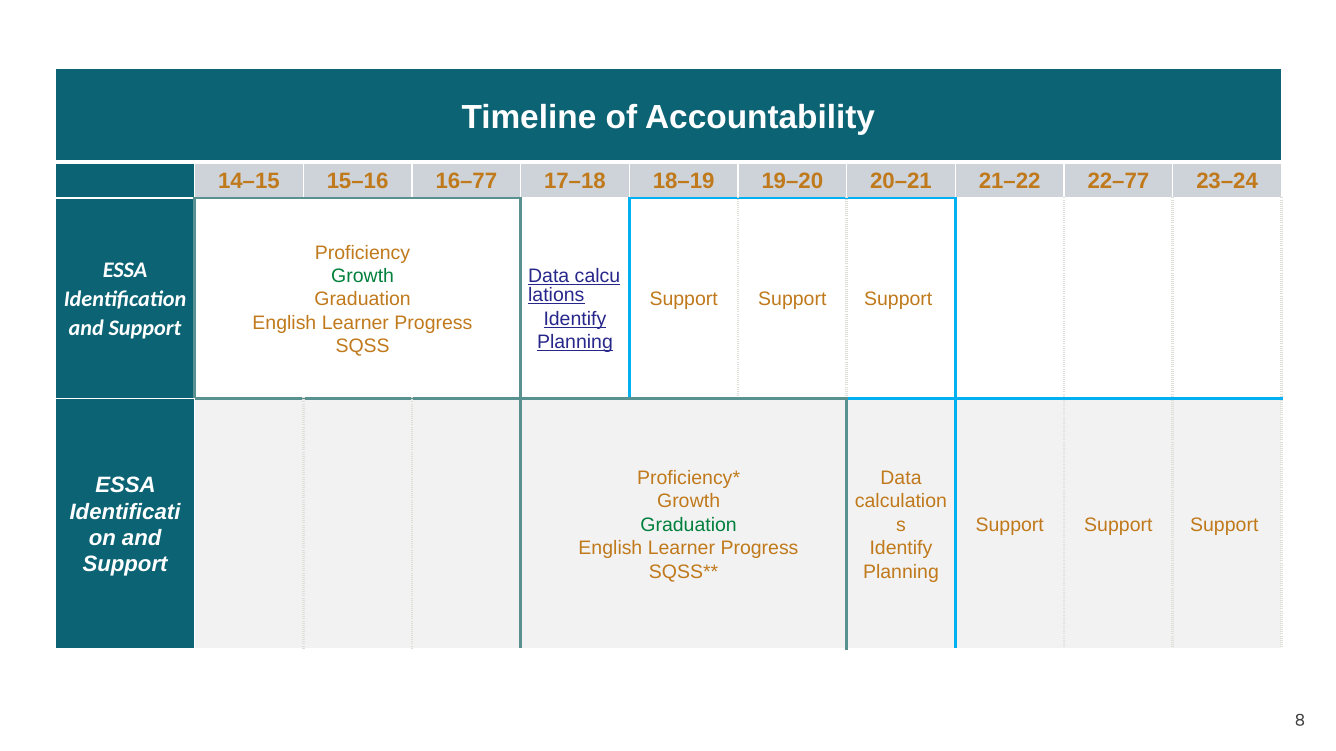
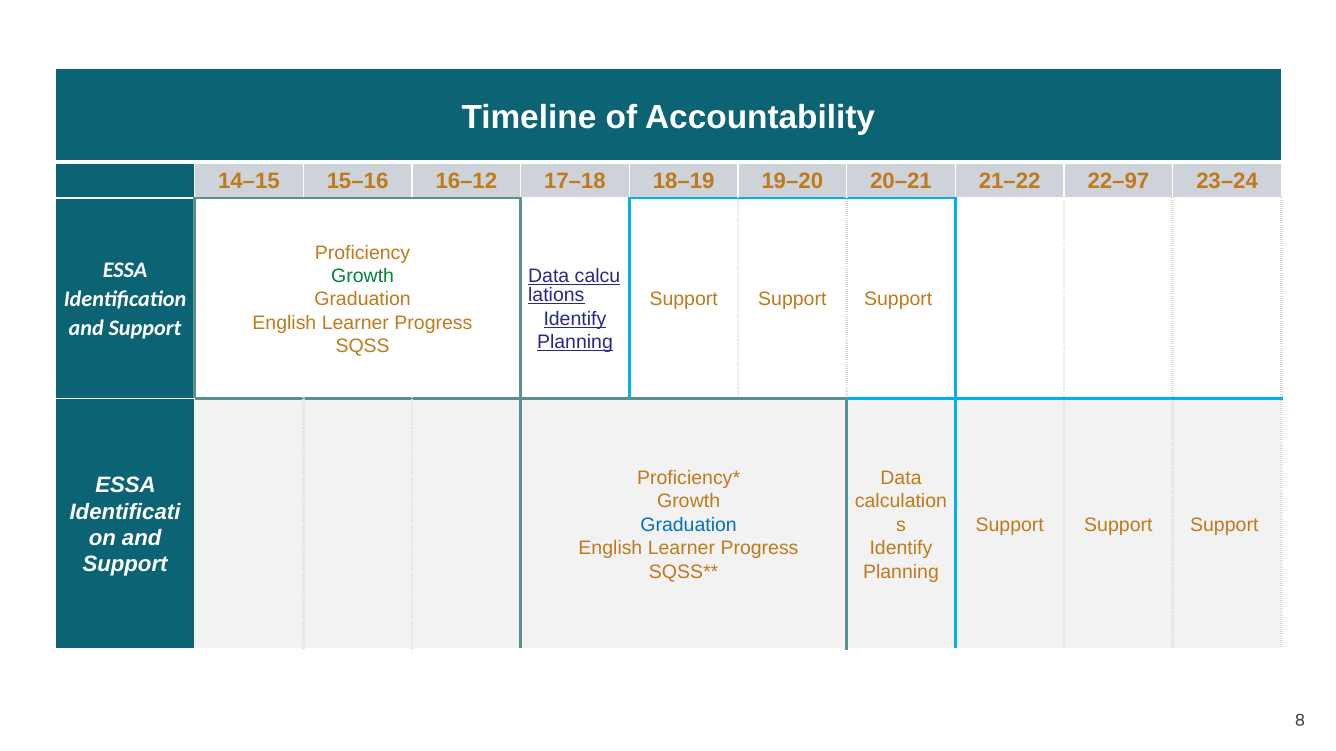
16–77: 16–77 -> 16–12
22–77: 22–77 -> 22–97
Graduation at (689, 525) colour: green -> blue
